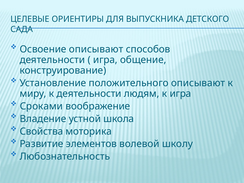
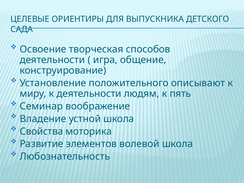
Освоение описывают: описывают -> творческая
к игра: игра -> пять
Сроками: Сроками -> Семинар
волевой школу: школу -> школа
